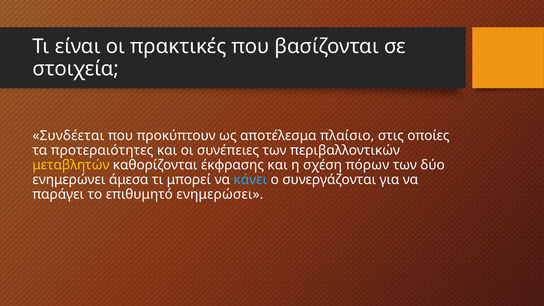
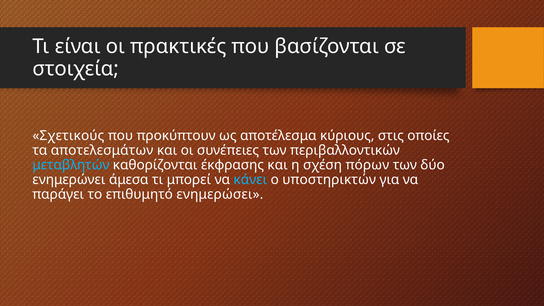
Συνδέεται: Συνδέεται -> Σχετικούς
πλαίσιο: πλαίσιο -> κύριους
προτεραιότητες: προτεραιότητες -> αποτελεσμάτων
μεταβλητών colour: yellow -> light blue
συνεργάζονται: συνεργάζονται -> υποστηρικτών
